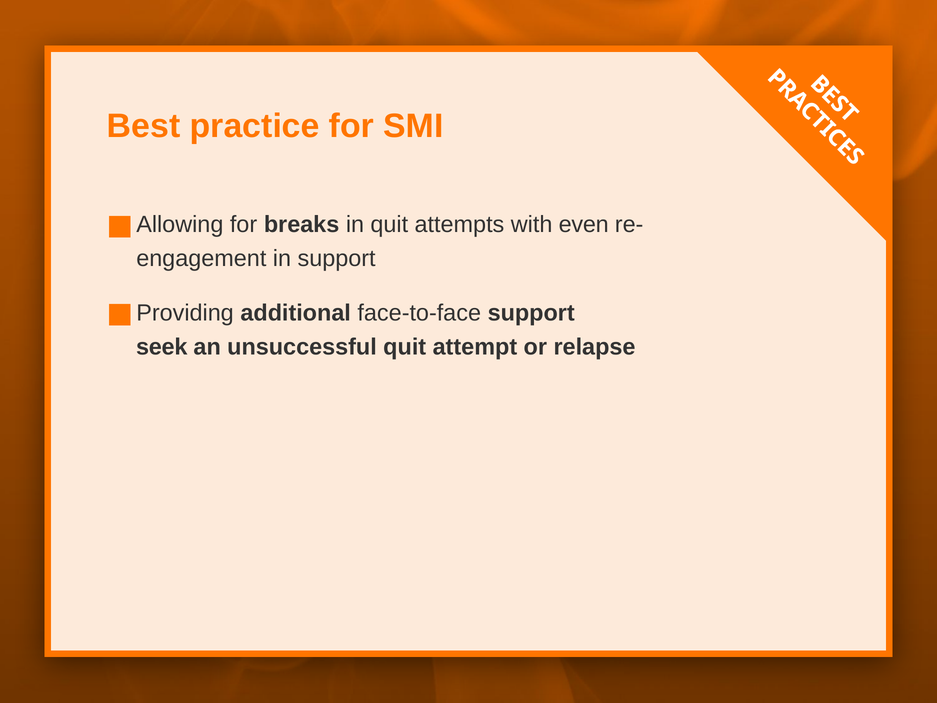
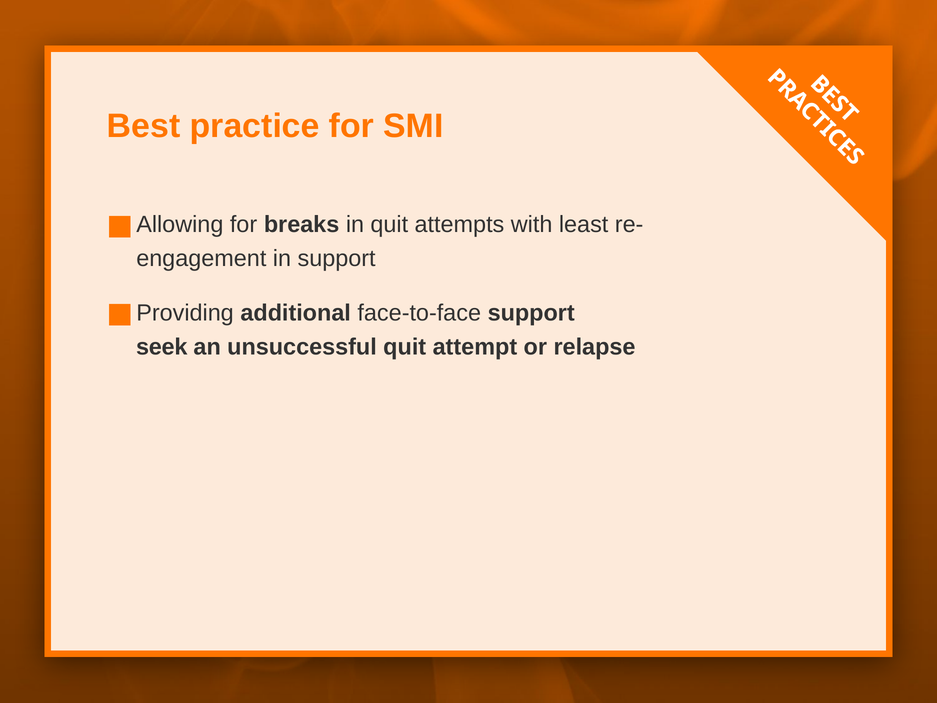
even: even -> least
